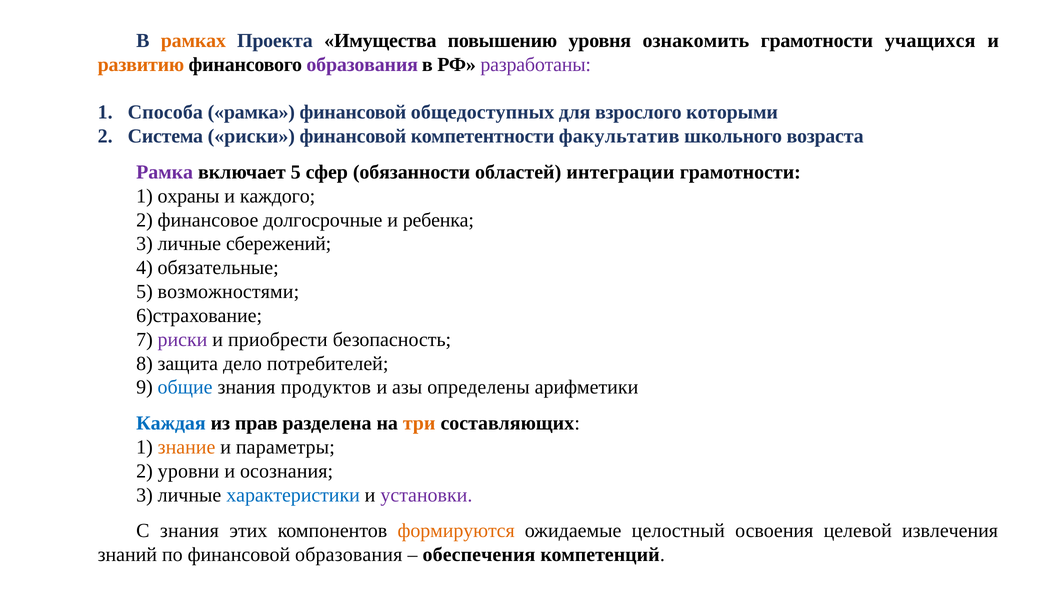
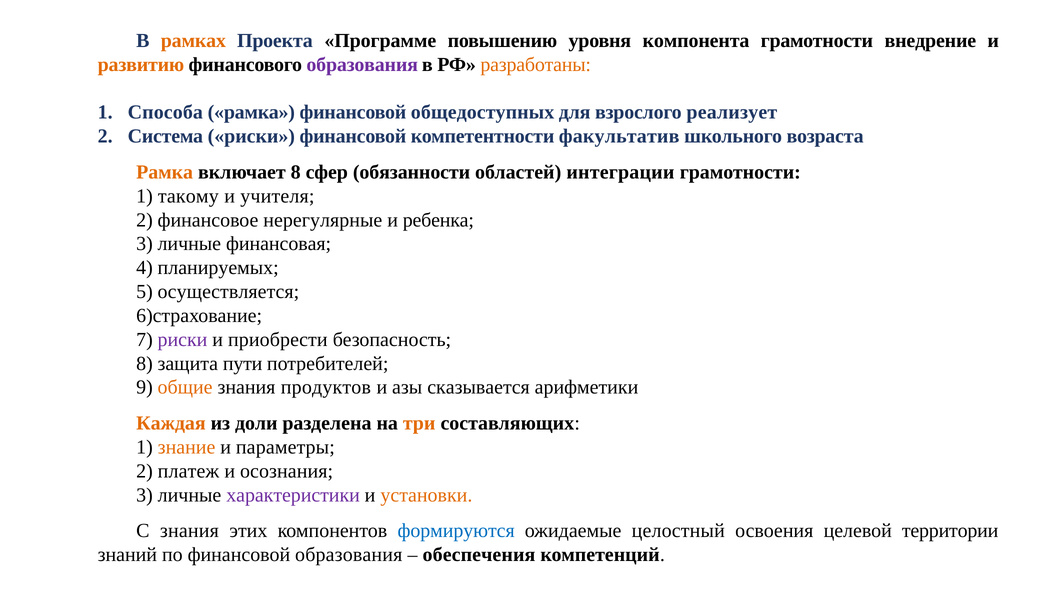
Имущества: Имущества -> Программе
ознакомить: ознакомить -> компонента
учащихся: учащихся -> внедрение
разработаны colour: purple -> orange
которыми: которыми -> реализует
Рамка at (165, 172) colour: purple -> orange
включает 5: 5 -> 8
охраны: охраны -> такому
каждого: каждого -> учителя
долгосрочные: долгосрочные -> нерегулярные
сбережений: сбережений -> финансовая
обязательные: обязательные -> планируемых
возможностями: возможностями -> осуществляется
дело: дело -> пути
общие colour: blue -> orange
определены: определены -> сказывается
Каждая colour: blue -> orange
прав: прав -> доли
уровни: уровни -> платеж
характеристики colour: blue -> purple
установки colour: purple -> orange
формируются colour: orange -> blue
извлечения: извлечения -> территории
